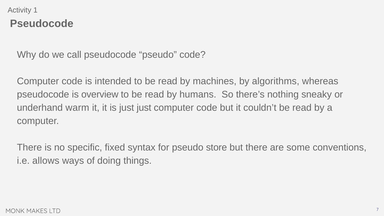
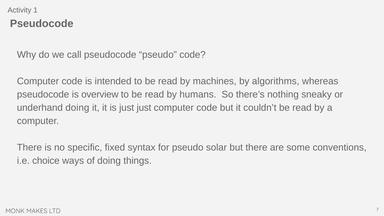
underhand warm: warm -> doing
store: store -> solar
allows: allows -> choice
